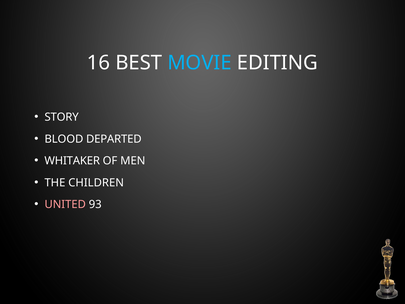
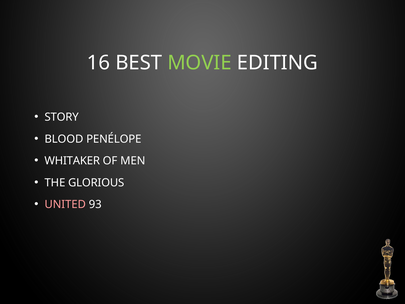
MOVIE colour: light blue -> light green
DEPARTED: DEPARTED -> PENÉLOPE
CHILDREN: CHILDREN -> GLORIOUS
